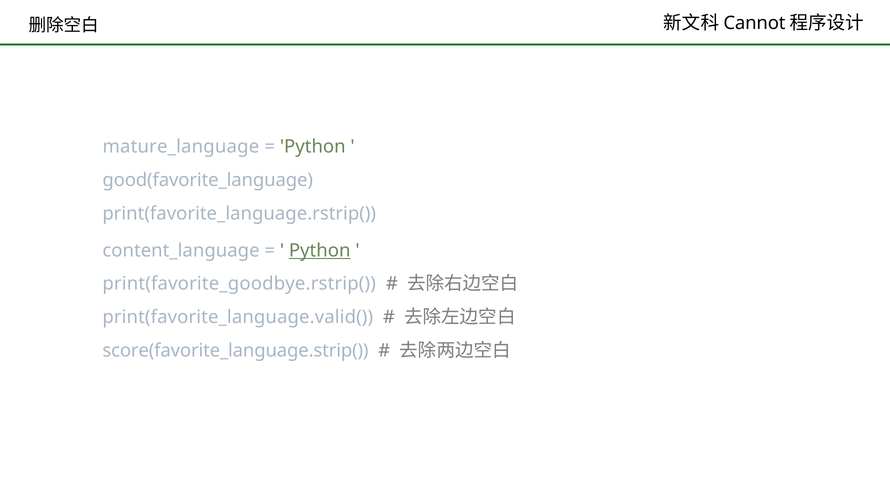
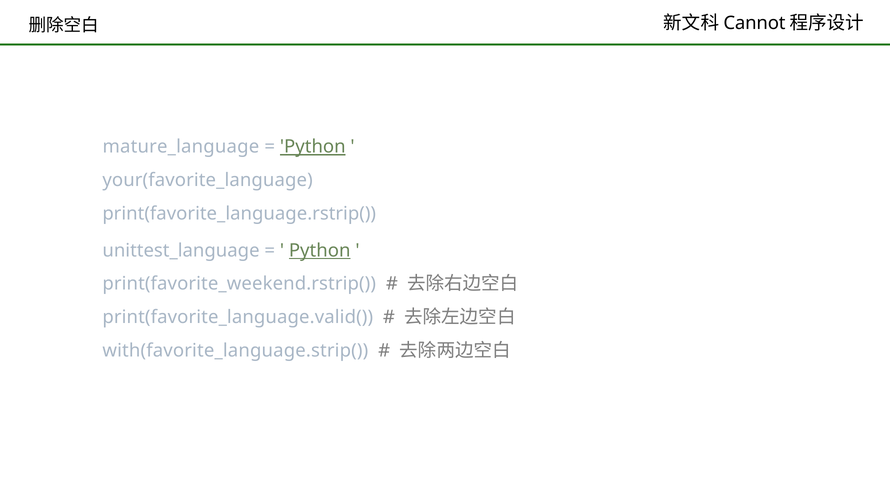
Python at (313, 147) underline: none -> present
good(favorite_language: good(favorite_language -> your(favorite_language
content_language: content_language -> unittest_language
print(favorite_goodbye.rstrip(: print(favorite_goodbye.rstrip( -> print(favorite_weekend.rstrip(
score(favorite_language.strip(: score(favorite_language.strip( -> with(favorite_language.strip(
